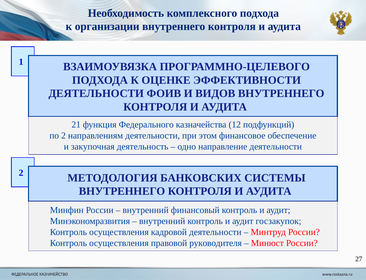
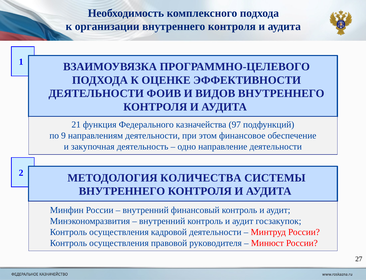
12: 12 -> 97
по 2: 2 -> 9
БАНКОВСКИХ: БАНКОВСКИХ -> КОЛИЧЕСТВА
